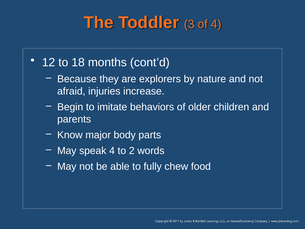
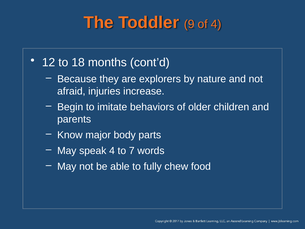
3: 3 -> 9
2: 2 -> 7
